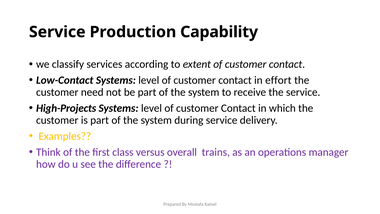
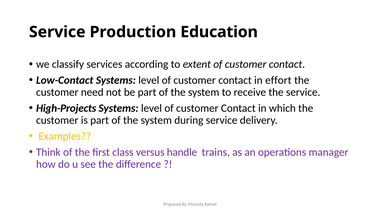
Capability: Capability -> Education
overall: overall -> handle
